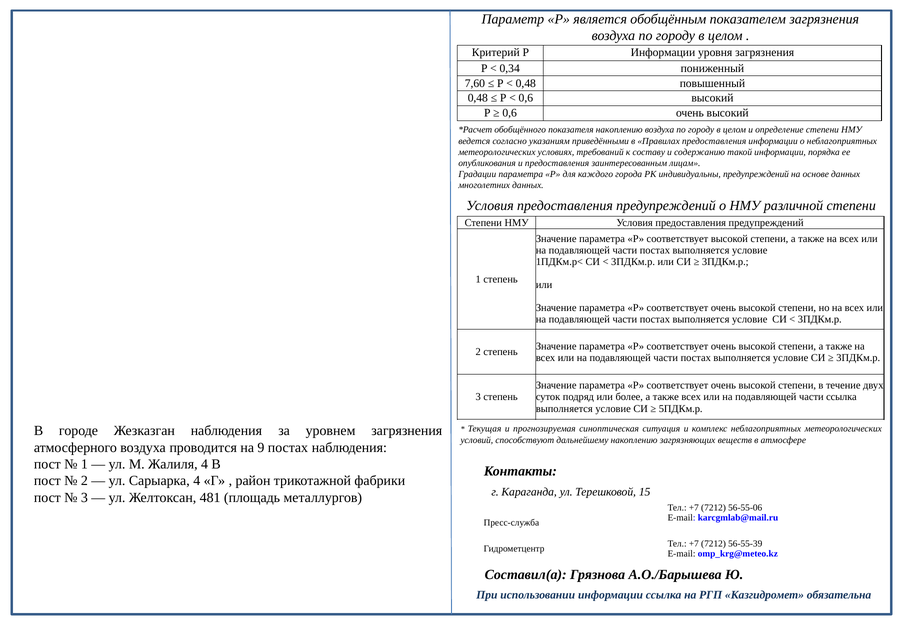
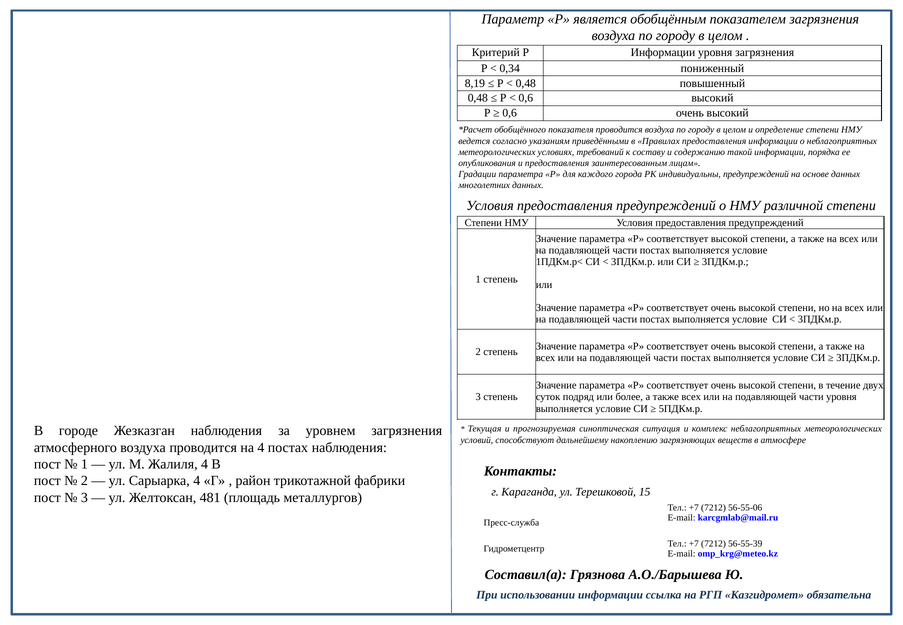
7,60: 7,60 -> 8,19
показателя накоплению: накоплению -> проводится
части ссылка: ссылка -> уровня
на 9: 9 -> 4
